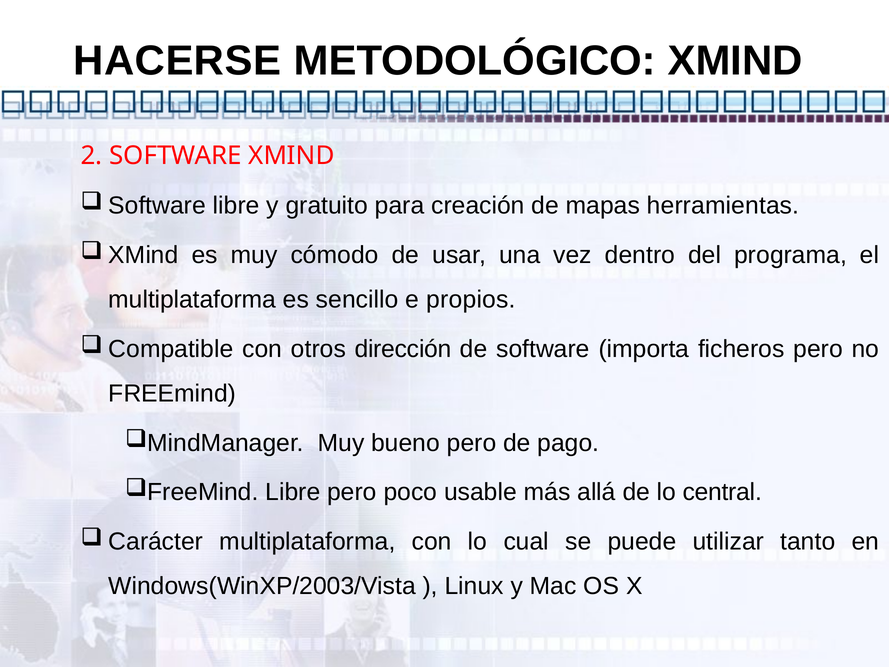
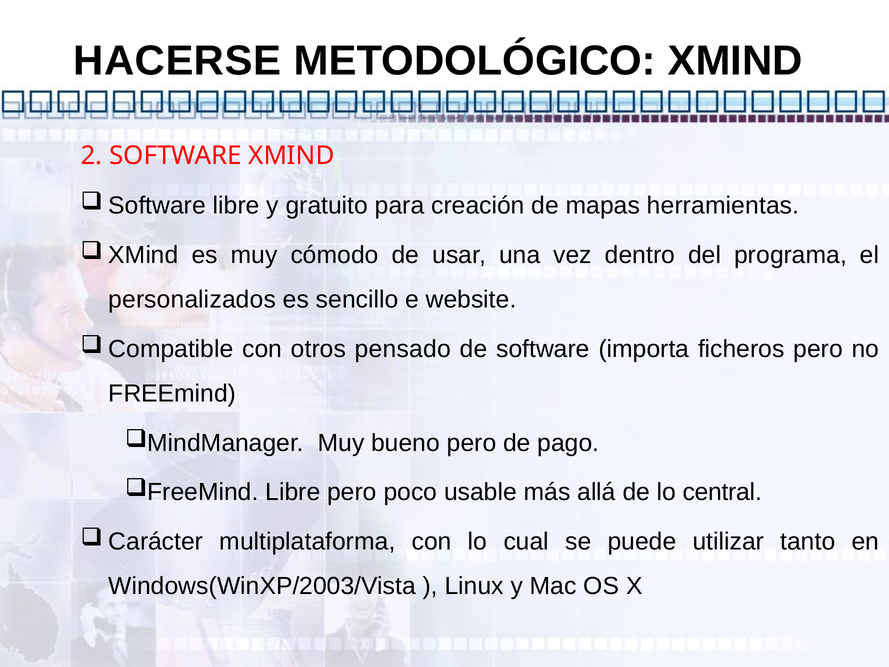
multiplataforma at (192, 299): multiplataforma -> personalizados
propios: propios -> website
dirección: dirección -> pensado
